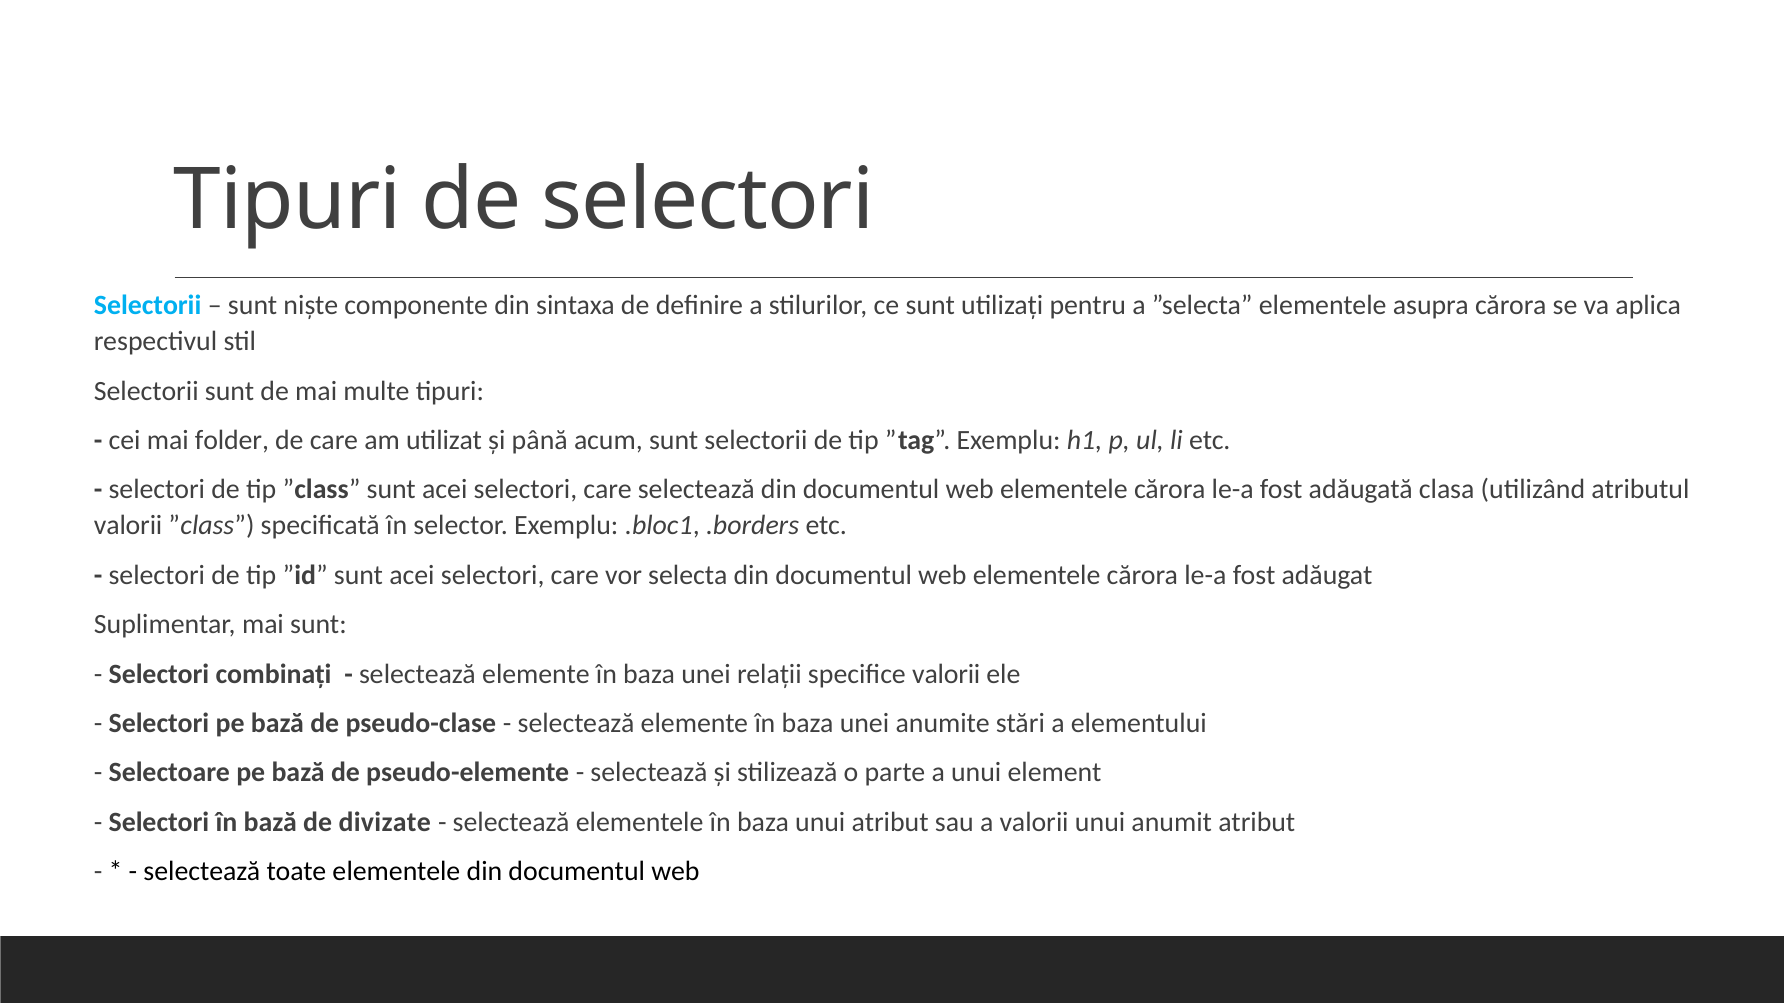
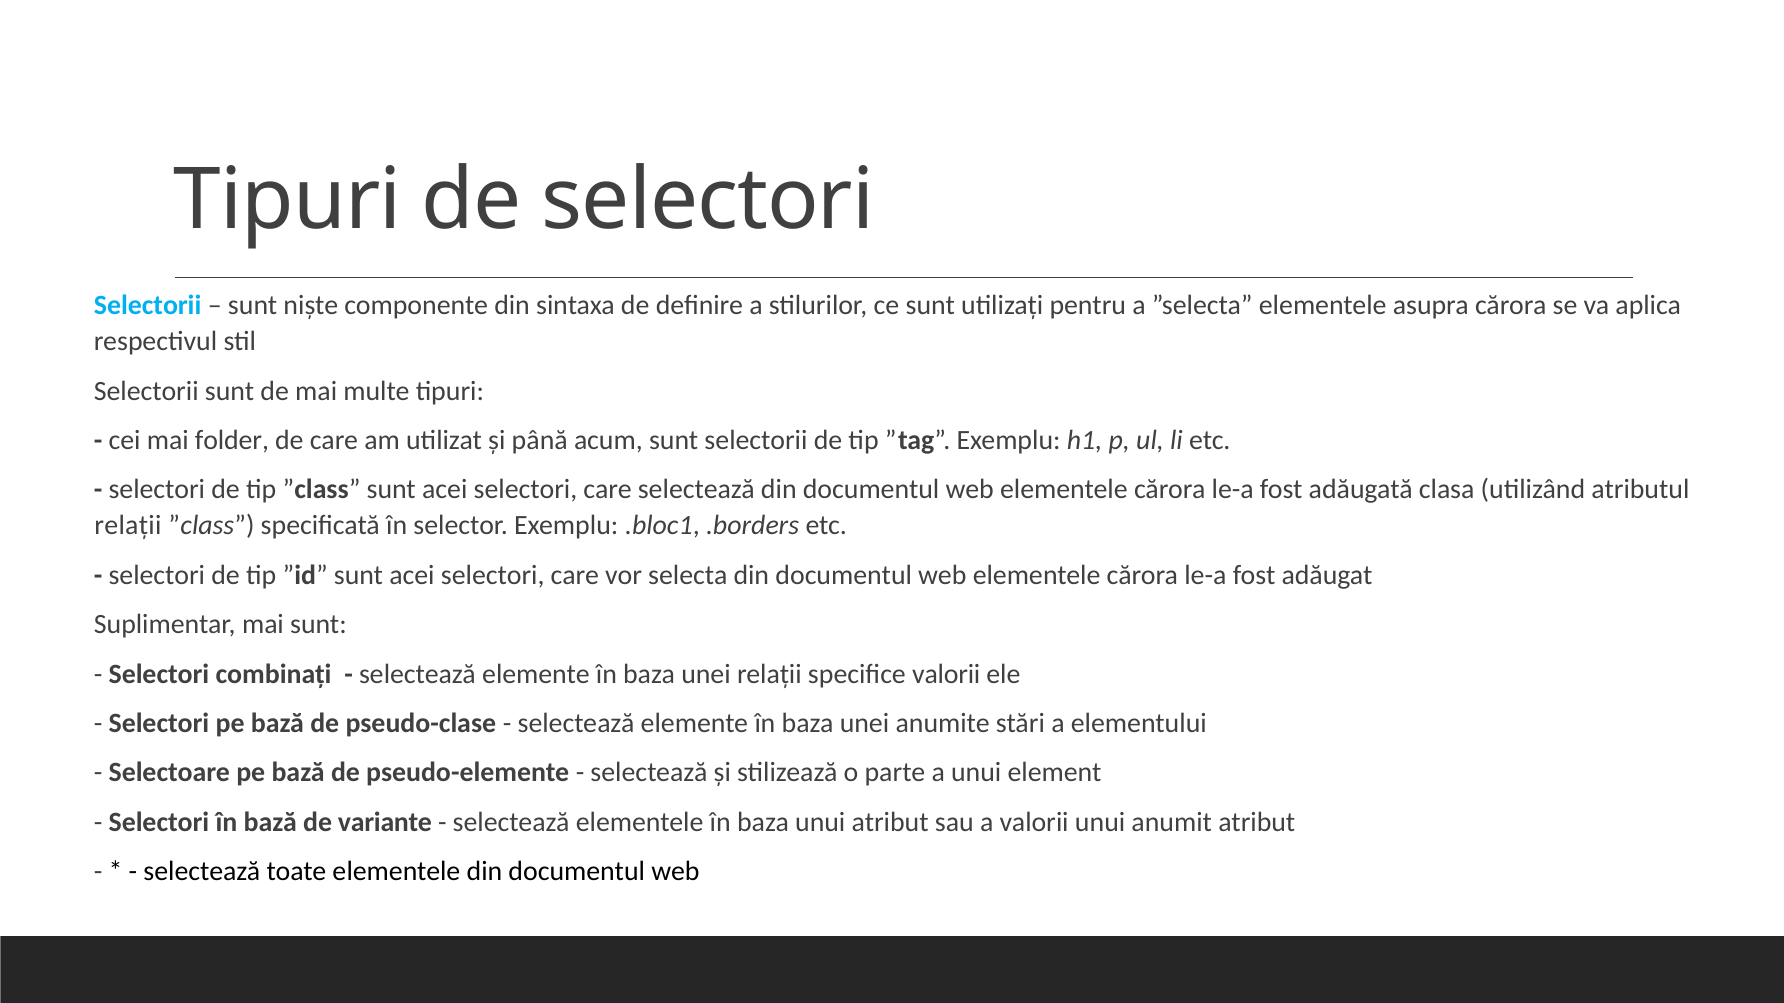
valorii at (128, 526): valorii -> relații
divizate: divizate -> variante
